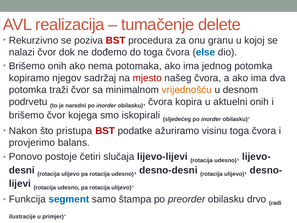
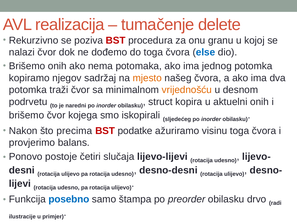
mjesto colour: red -> orange
čvora at (160, 102): čvora -> struct
pristupa: pristupa -> precima
segment: segment -> posebno
